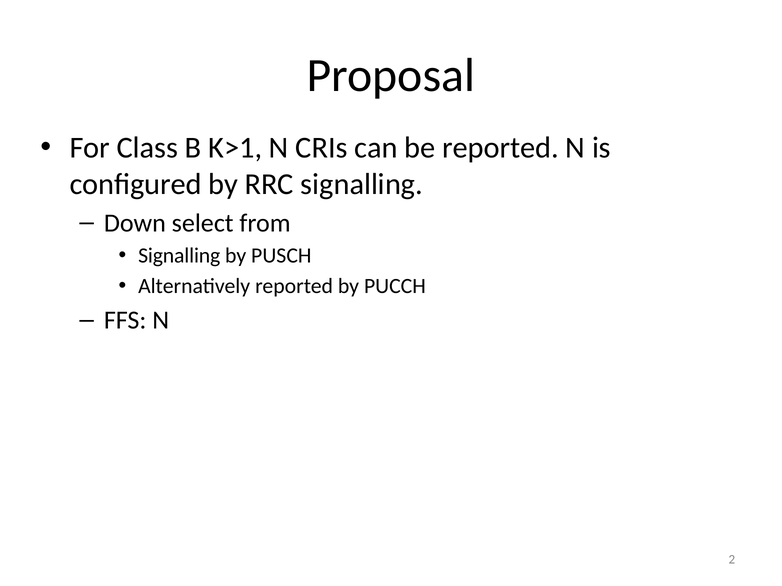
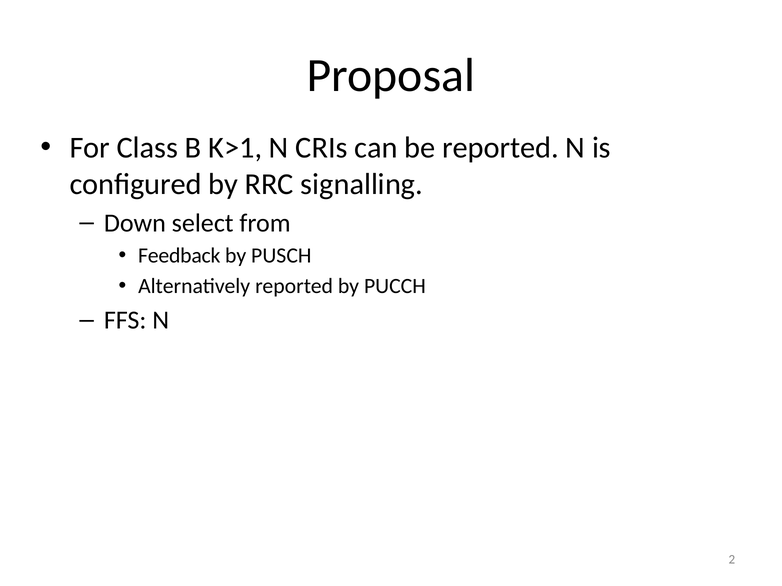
Signalling at (179, 256): Signalling -> Feedback
